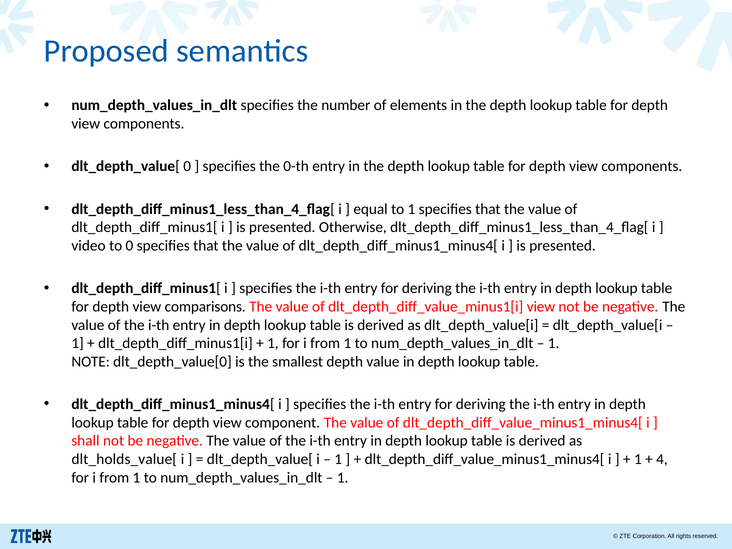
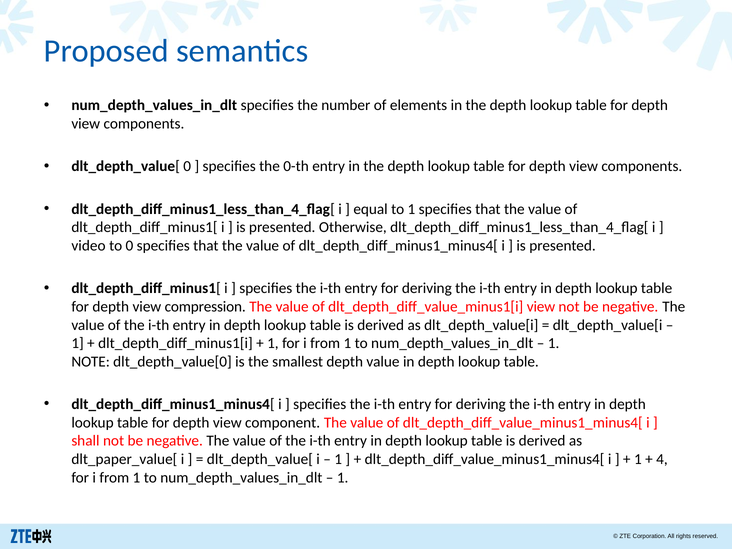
comparisons: comparisons -> compression
dlt_holds_value[: dlt_holds_value[ -> dlt_paper_value[
